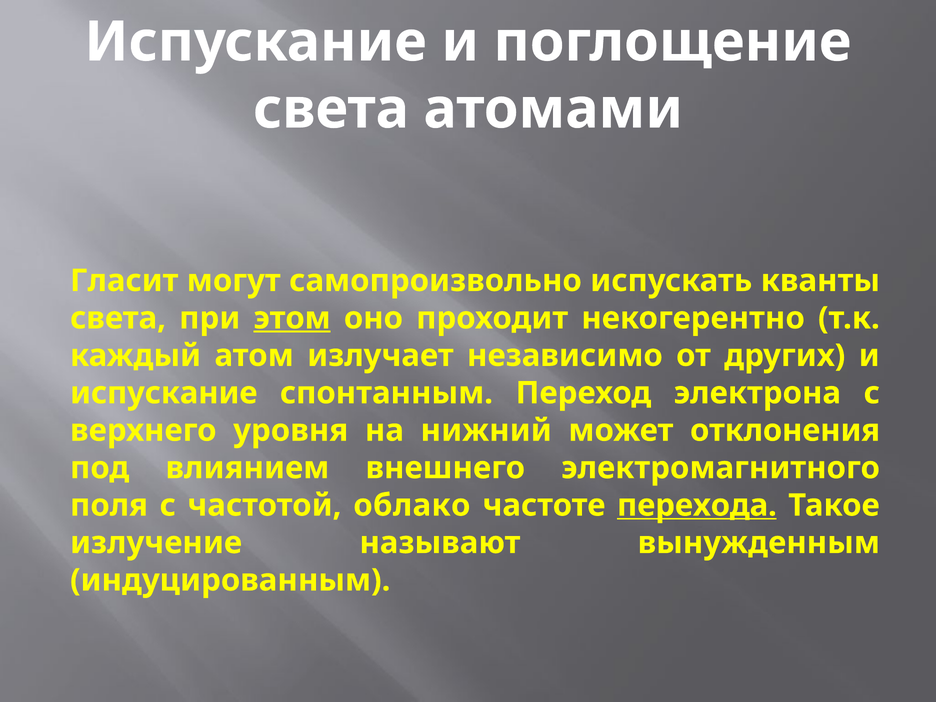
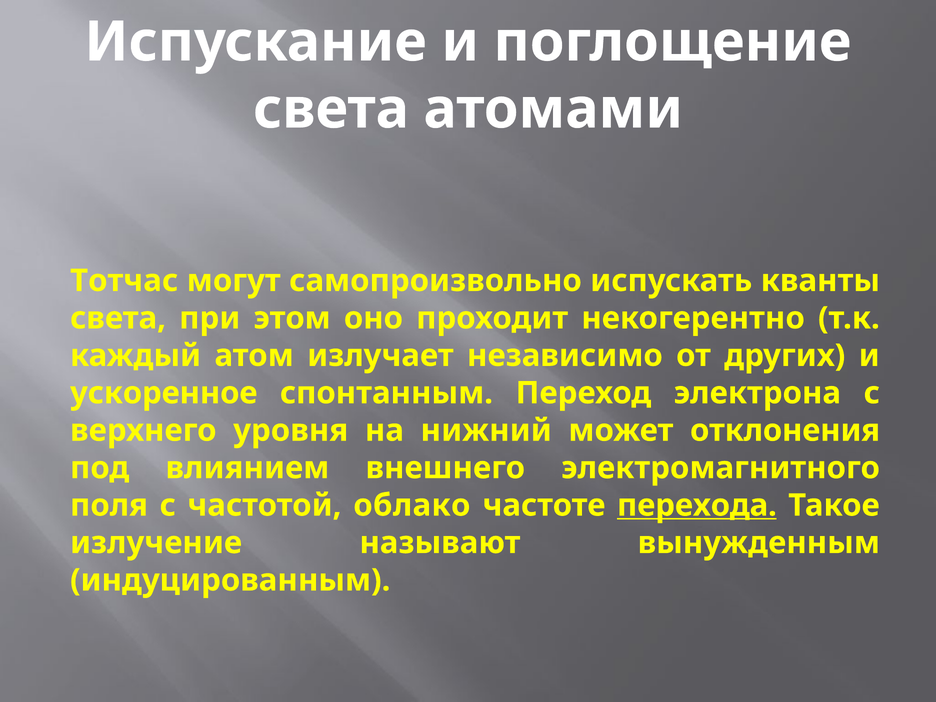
Гласит: Гласит -> Тотчас
этом underline: present -> none
испускание at (164, 393): испускание -> ускоренное
